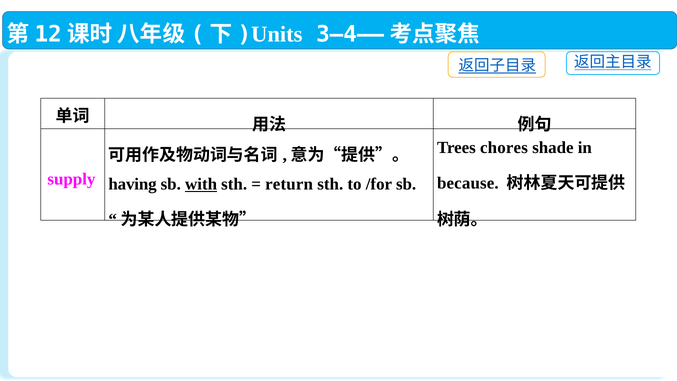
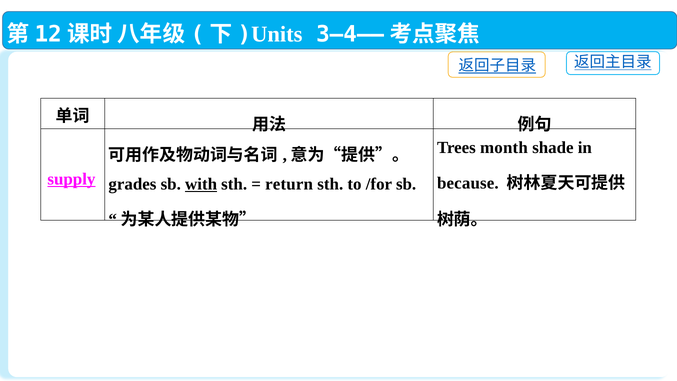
chores: chores -> month
supply underline: none -> present
having: having -> grades
